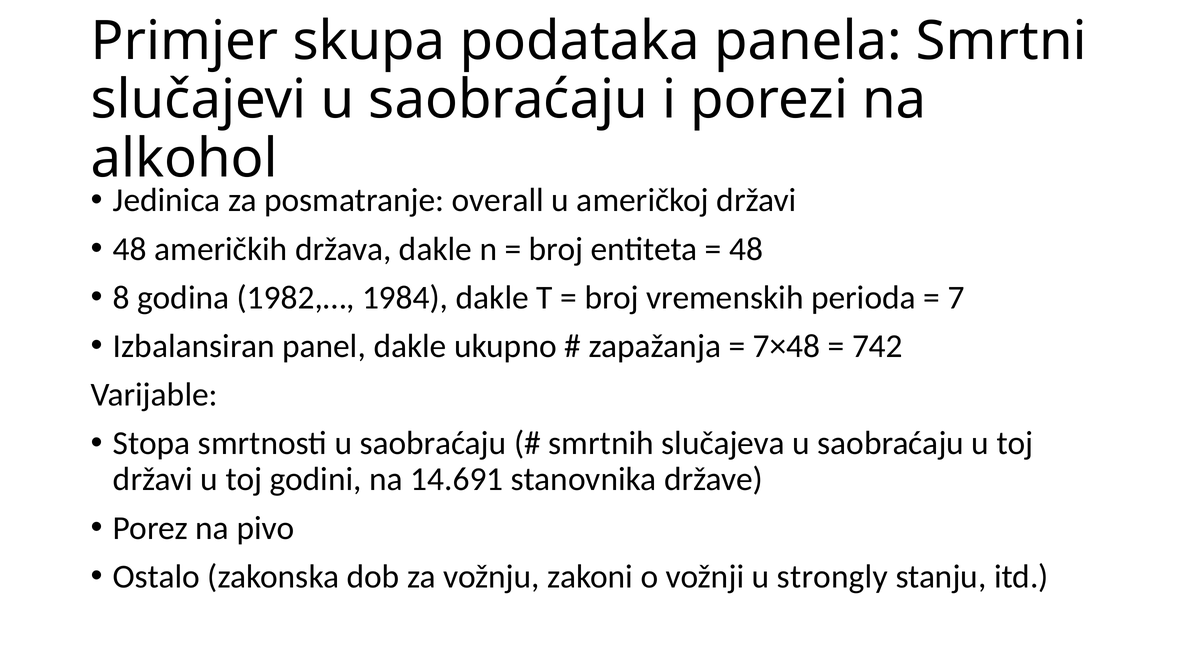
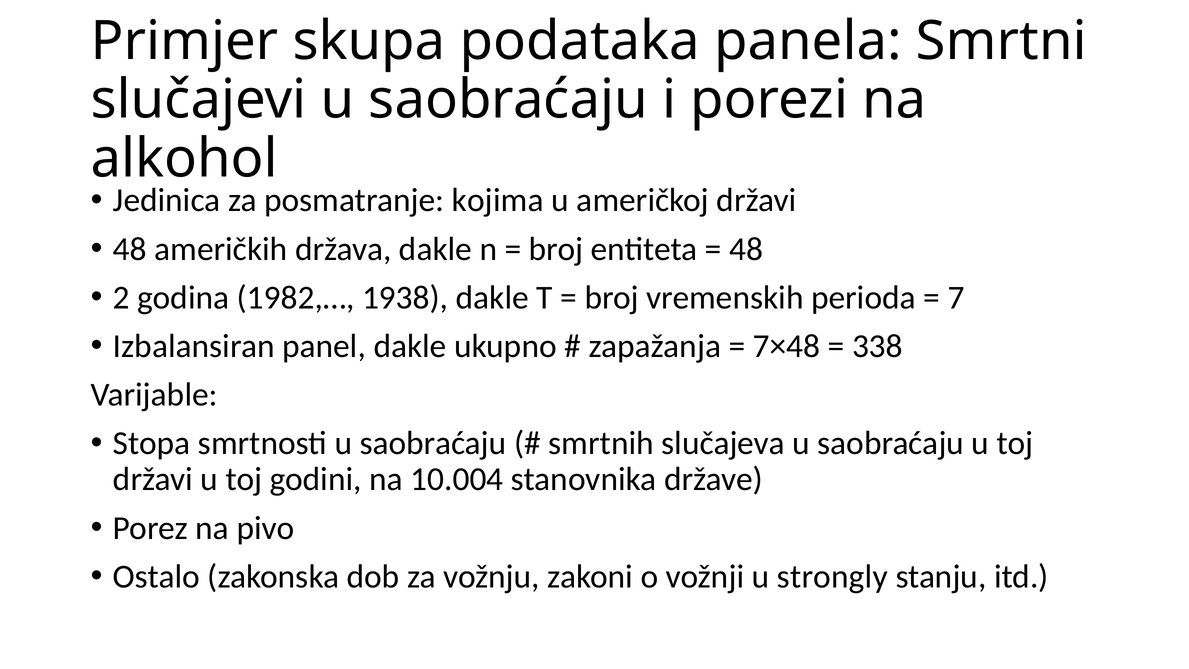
overall: overall -> kojima
8: 8 -> 2
1984: 1984 -> 1938
742: 742 -> 338
14.691: 14.691 -> 10.004
